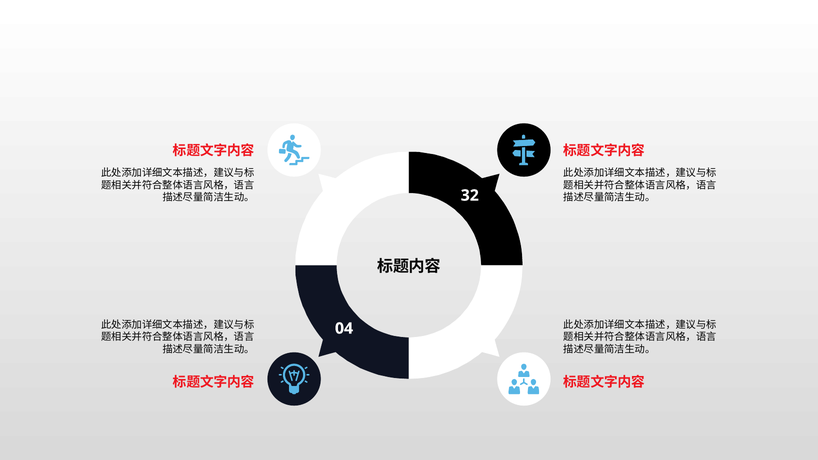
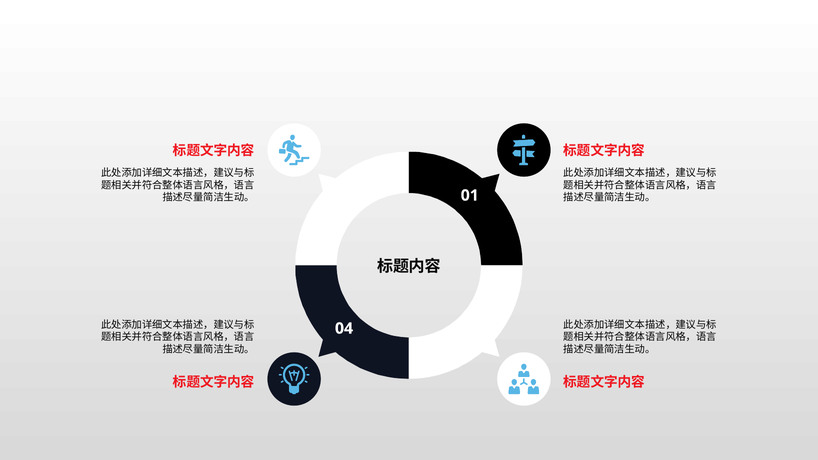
01 32: 32 -> 01
